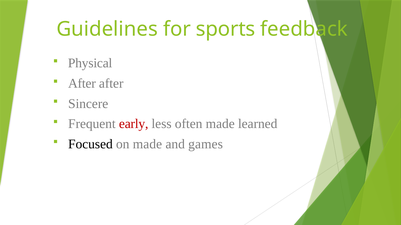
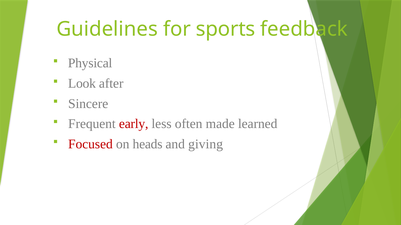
After at (82, 84): After -> Look
Focused colour: black -> red
on made: made -> heads
games: games -> giving
